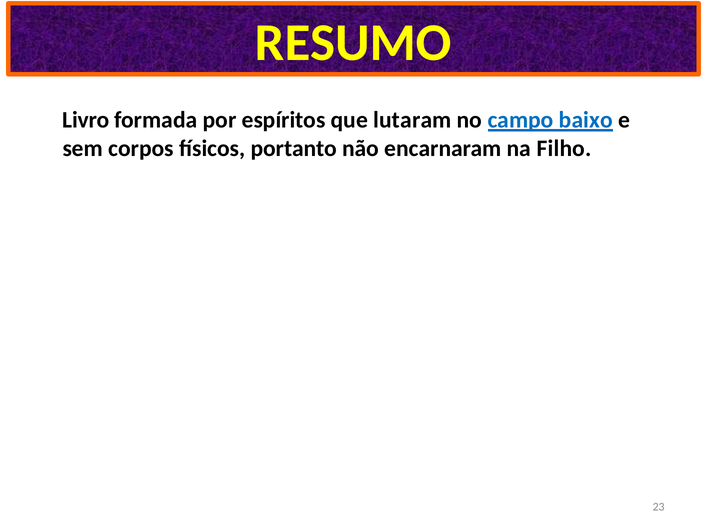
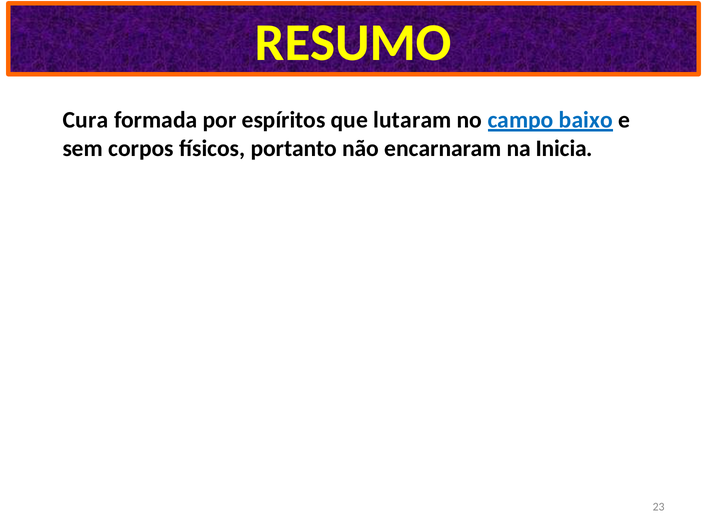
Livro: Livro -> Cura
Filho: Filho -> Inicia
